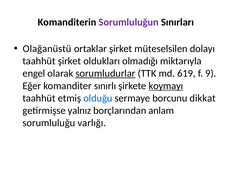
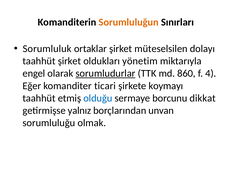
Sorumluluğun colour: purple -> orange
Olağanüstü: Olağanüstü -> Sorumluluk
olmadığı: olmadığı -> yönetim
619: 619 -> 860
9: 9 -> 4
sınırlı: sınırlı -> ticari
koymayı underline: present -> none
anlam: anlam -> unvan
varlığı: varlığı -> olmak
